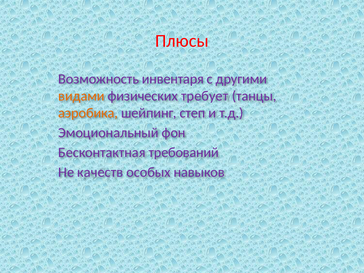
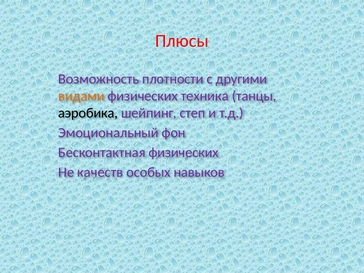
инвентаря: инвентаря -> плотности
требует: требует -> техника
аэробика colour: orange -> black
Бесконтактная требований: требований -> физических
